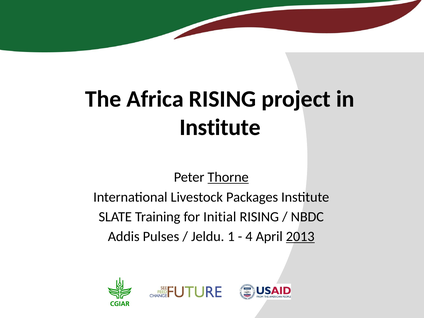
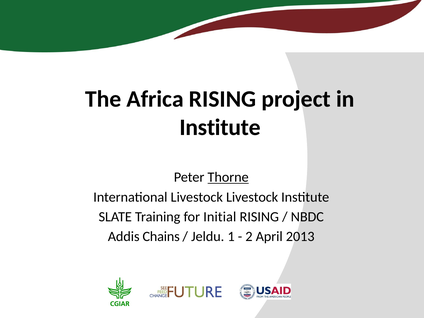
Livestock Packages: Packages -> Livestock
Pulses: Pulses -> Chains
4: 4 -> 2
2013 underline: present -> none
